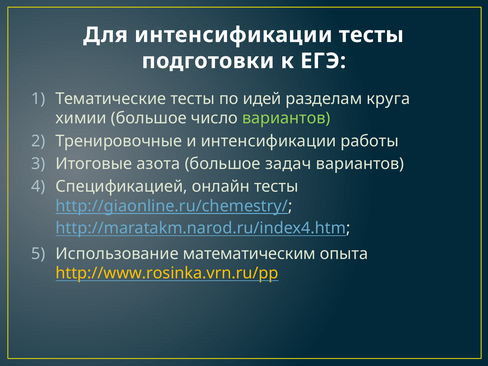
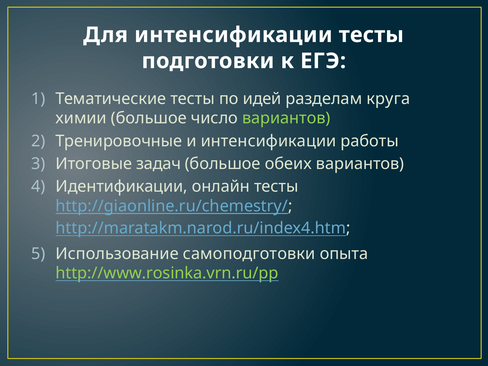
азота: азота -> задач
задач: задач -> обеих
Спецификацией: Спецификацией -> Идентификации
математическим: математическим -> самоподготовки
http://www.rosinka.vrn.ru/pp colour: yellow -> light green
